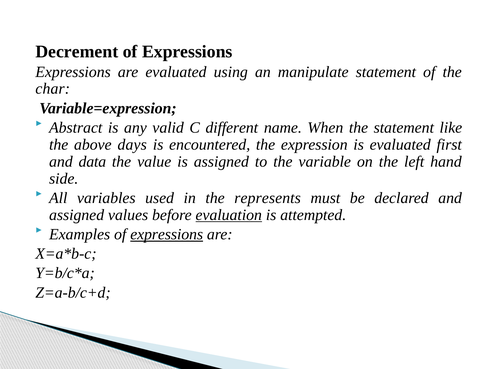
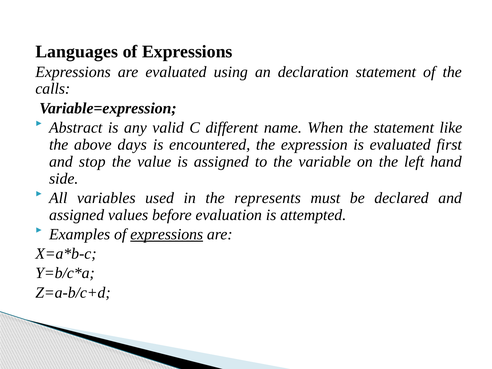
Decrement: Decrement -> Languages
manipulate: manipulate -> declaration
char: char -> calls
data: data -> stop
evaluation underline: present -> none
